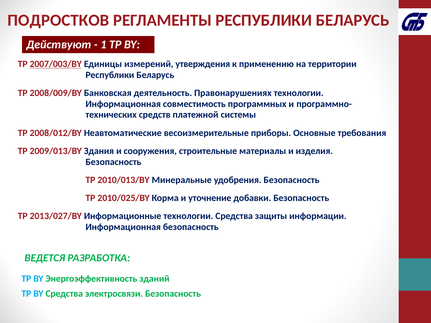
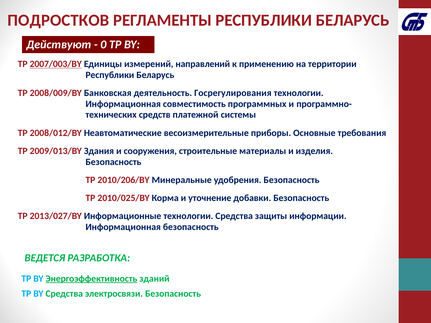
1: 1 -> 0
утверждения: утверждения -> направлений
Правонарушениях: Правонарушениях -> Госрегулирования
2010/013/BY: 2010/013/BY -> 2010/206/BY
Энергоэффективность underline: none -> present
